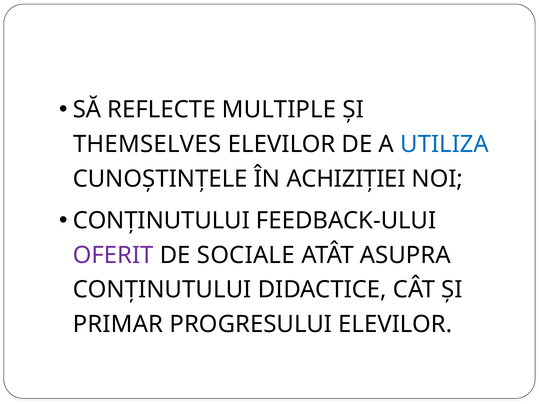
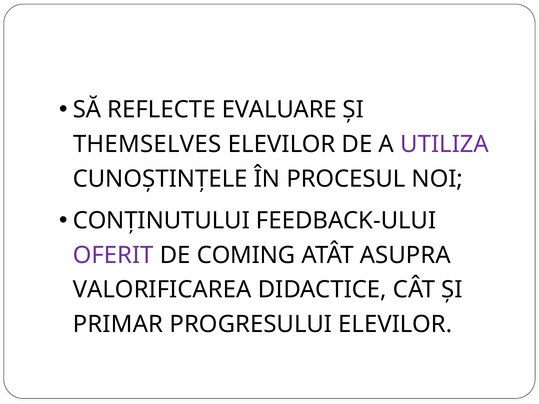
MULTIPLE: MULTIPLE -> EVALUARE
UTILIZA colour: blue -> purple
ACHIZIȚIEI: ACHIZIȚIEI -> PROCESUL
SOCIALE: SOCIALE -> COMING
CONȚINUTULUI at (162, 290): CONȚINUTULUI -> VALORIFICAREA
